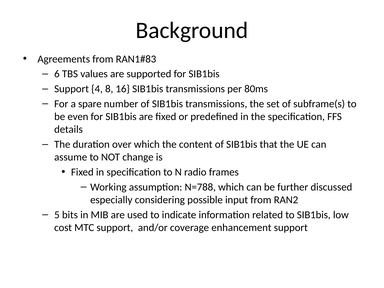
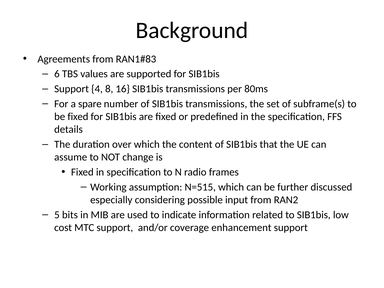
be even: even -> fixed
N=788: N=788 -> N=515
